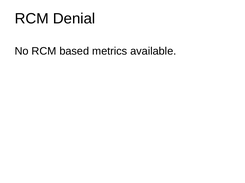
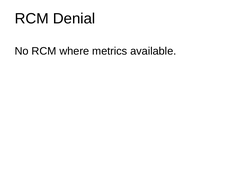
based: based -> where
